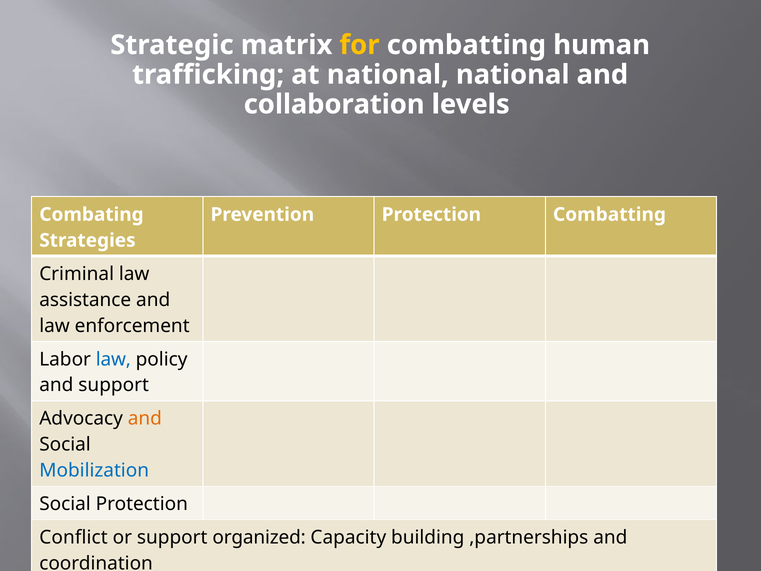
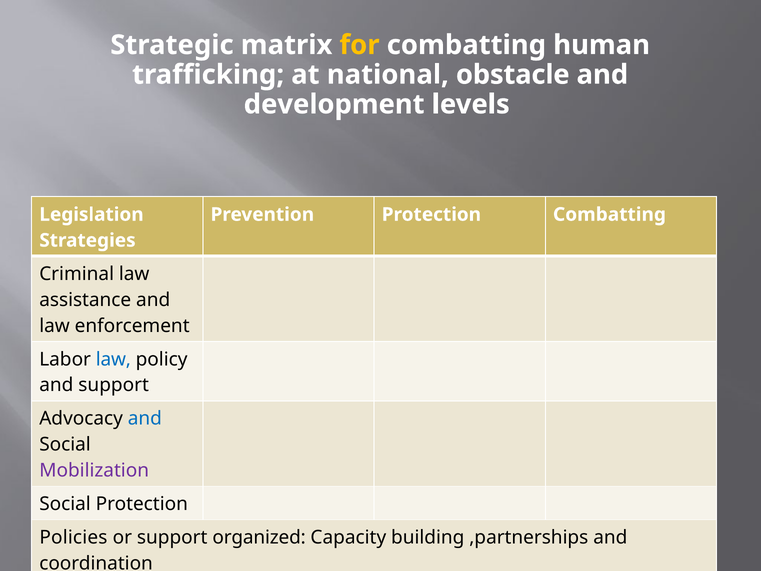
national national: national -> obstacle
collaboration: collaboration -> development
Combating: Combating -> Legislation
and at (145, 419) colour: orange -> blue
Mobilization colour: blue -> purple
Conflict: Conflict -> Policies
